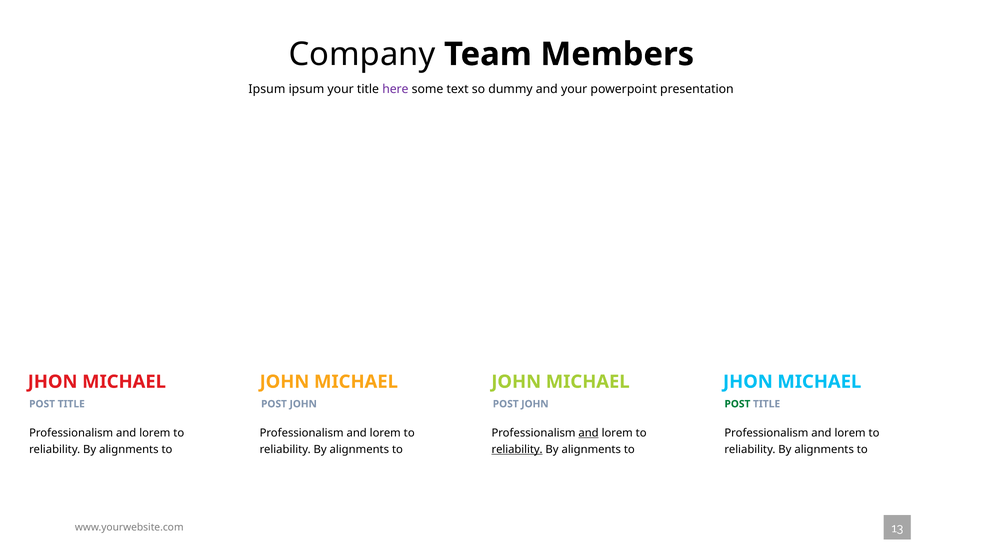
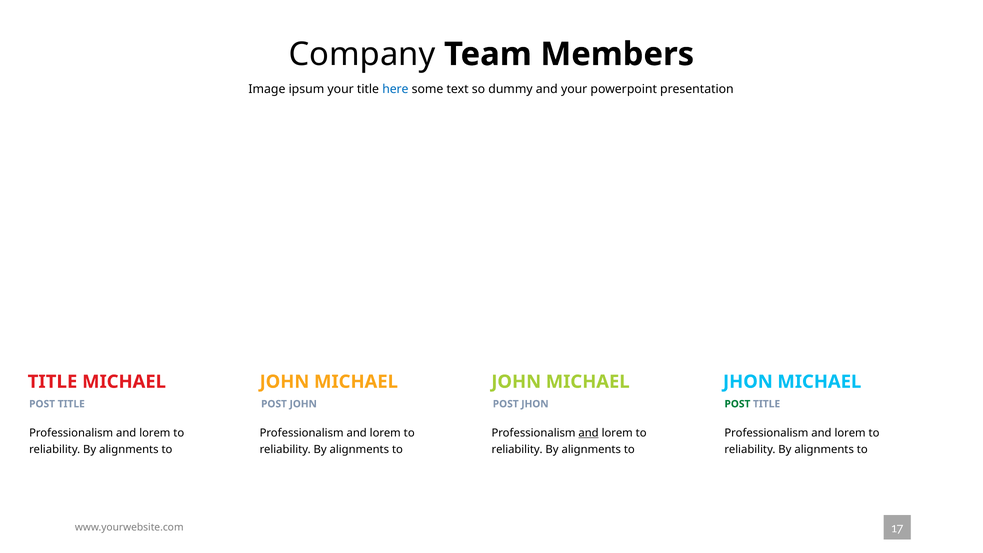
Ipsum at (267, 89): Ipsum -> Image
here colour: purple -> blue
JHON at (53, 382): JHON -> TITLE
JOHN at (535, 404): JOHN -> JHON
reliability at (517, 449) underline: present -> none
13: 13 -> 17
